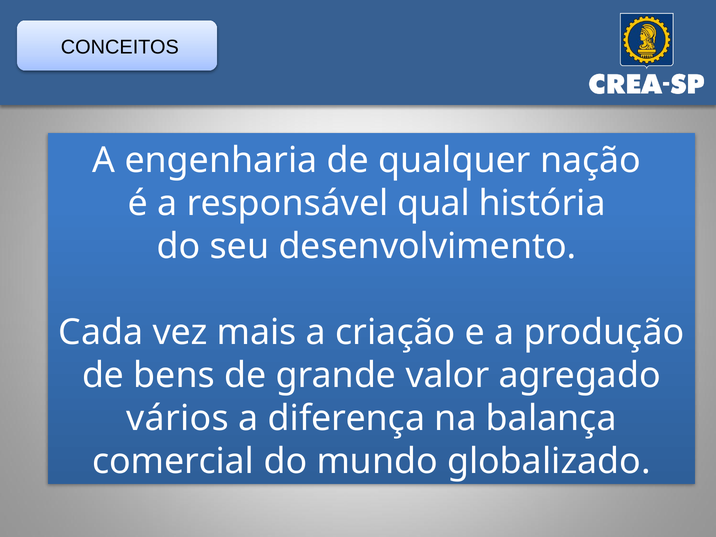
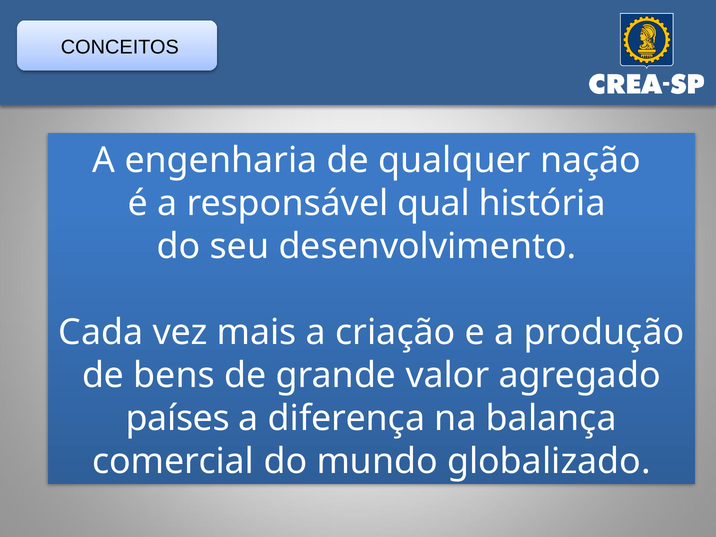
vários: vários -> países
